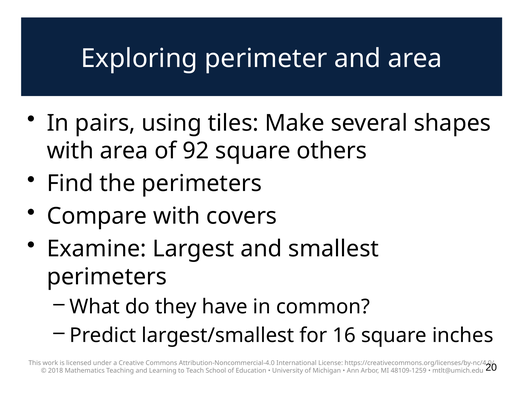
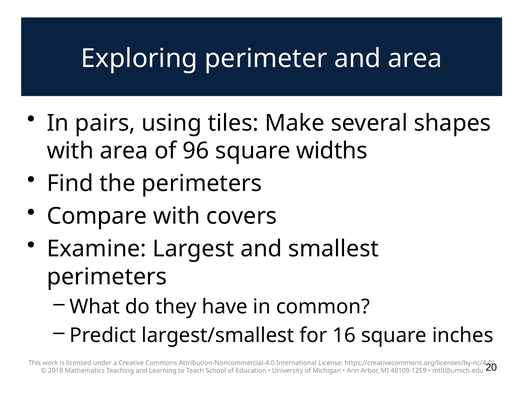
92: 92 -> 96
others: others -> widths
